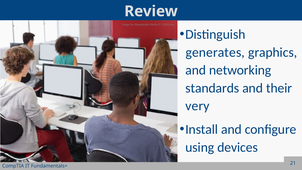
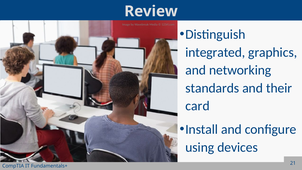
generates: generates -> integrated
very: very -> card
